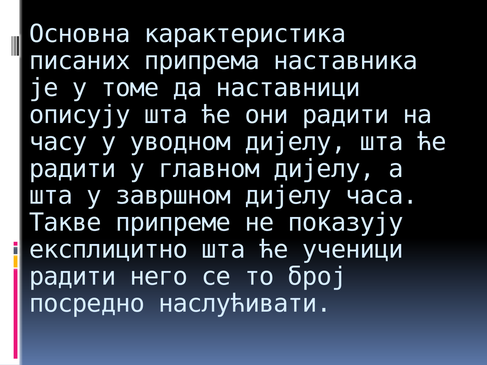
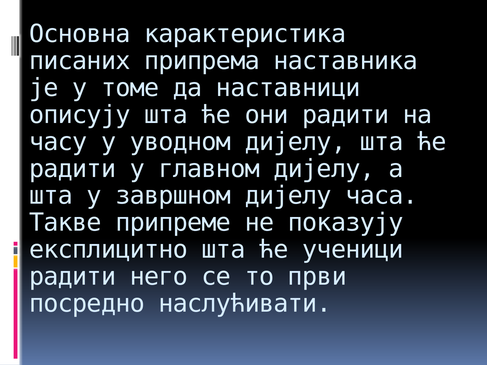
број: број -> први
